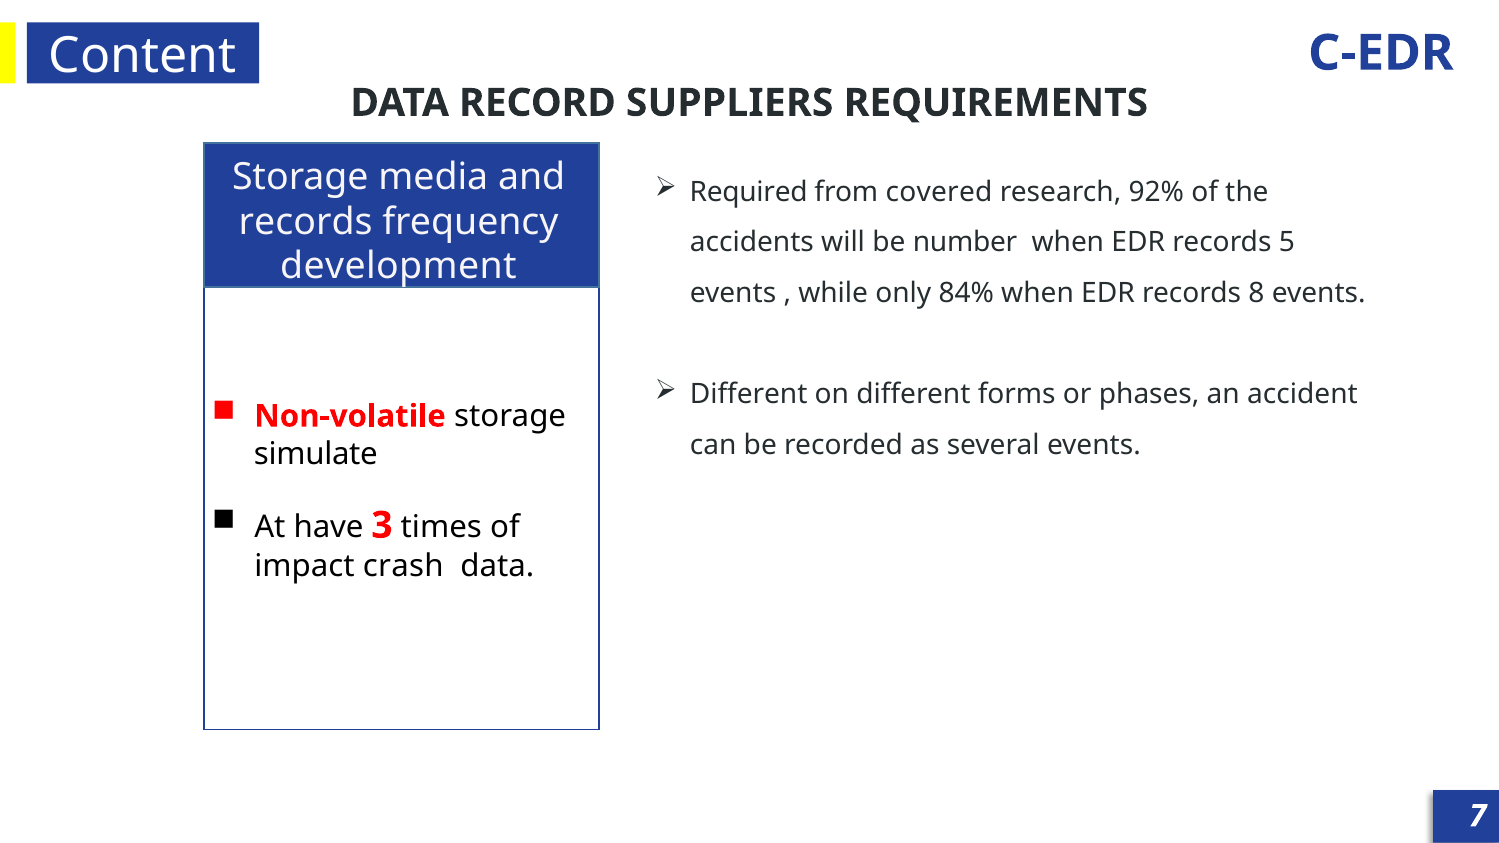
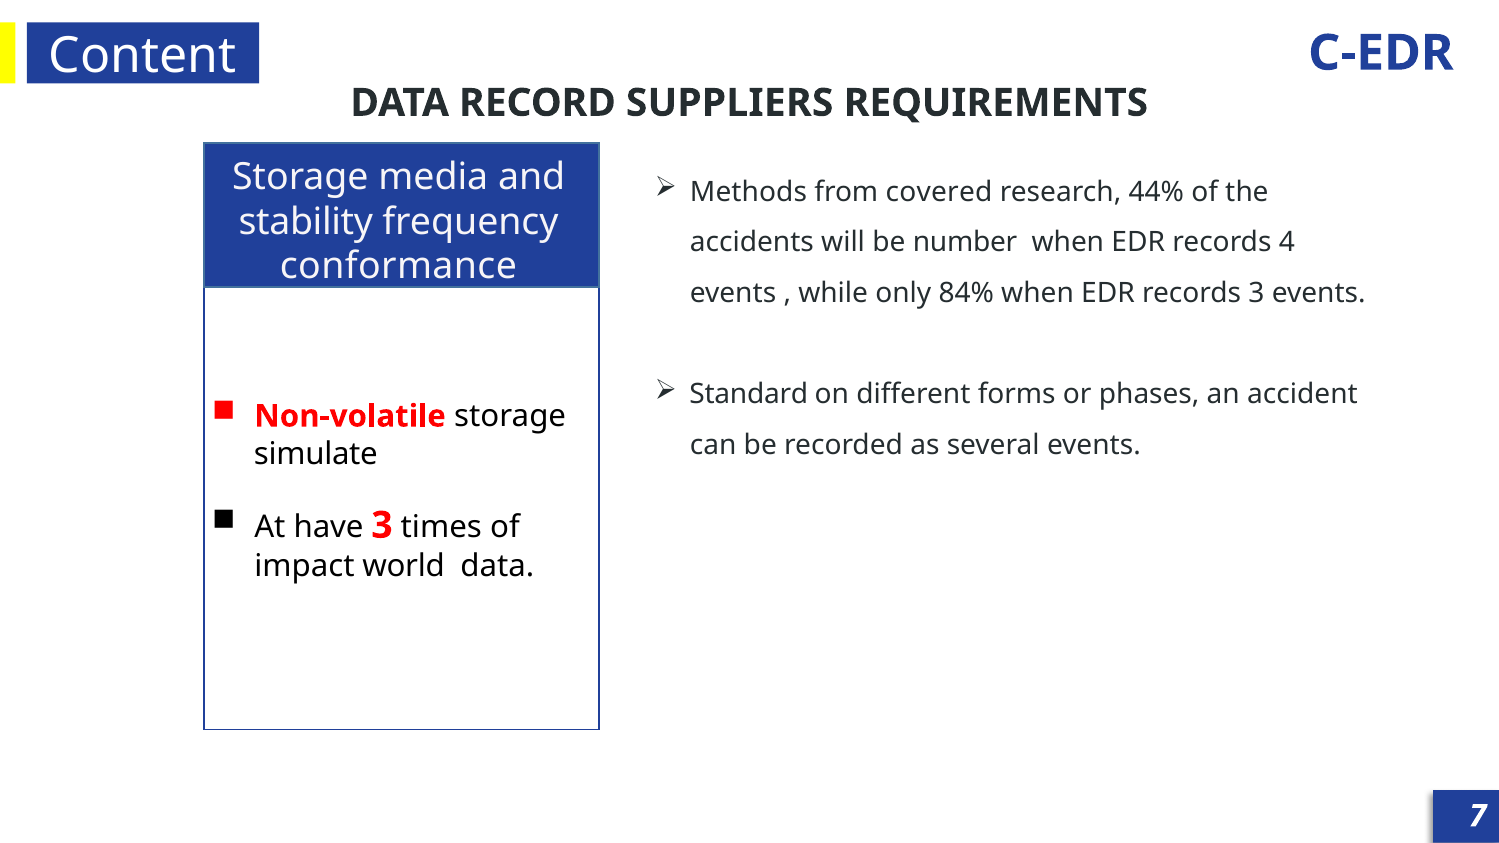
Required: Required -> Methods
92%: 92% -> 44%
records at (306, 222): records -> stability
5: 5 -> 4
development: development -> conformance
records 8: 8 -> 3
Different at (749, 395): Different -> Standard
crash: crash -> world
